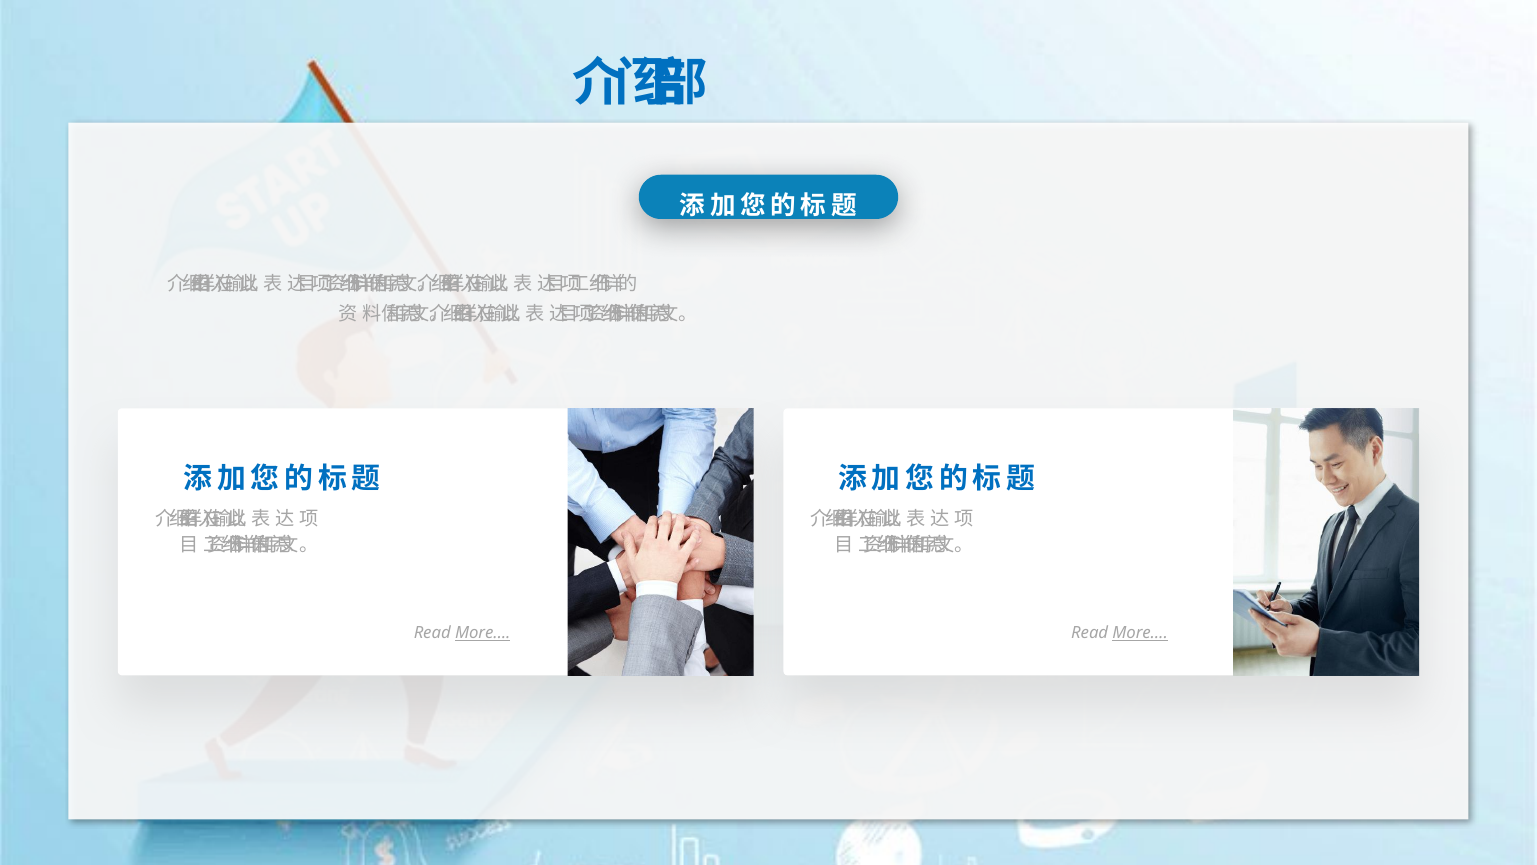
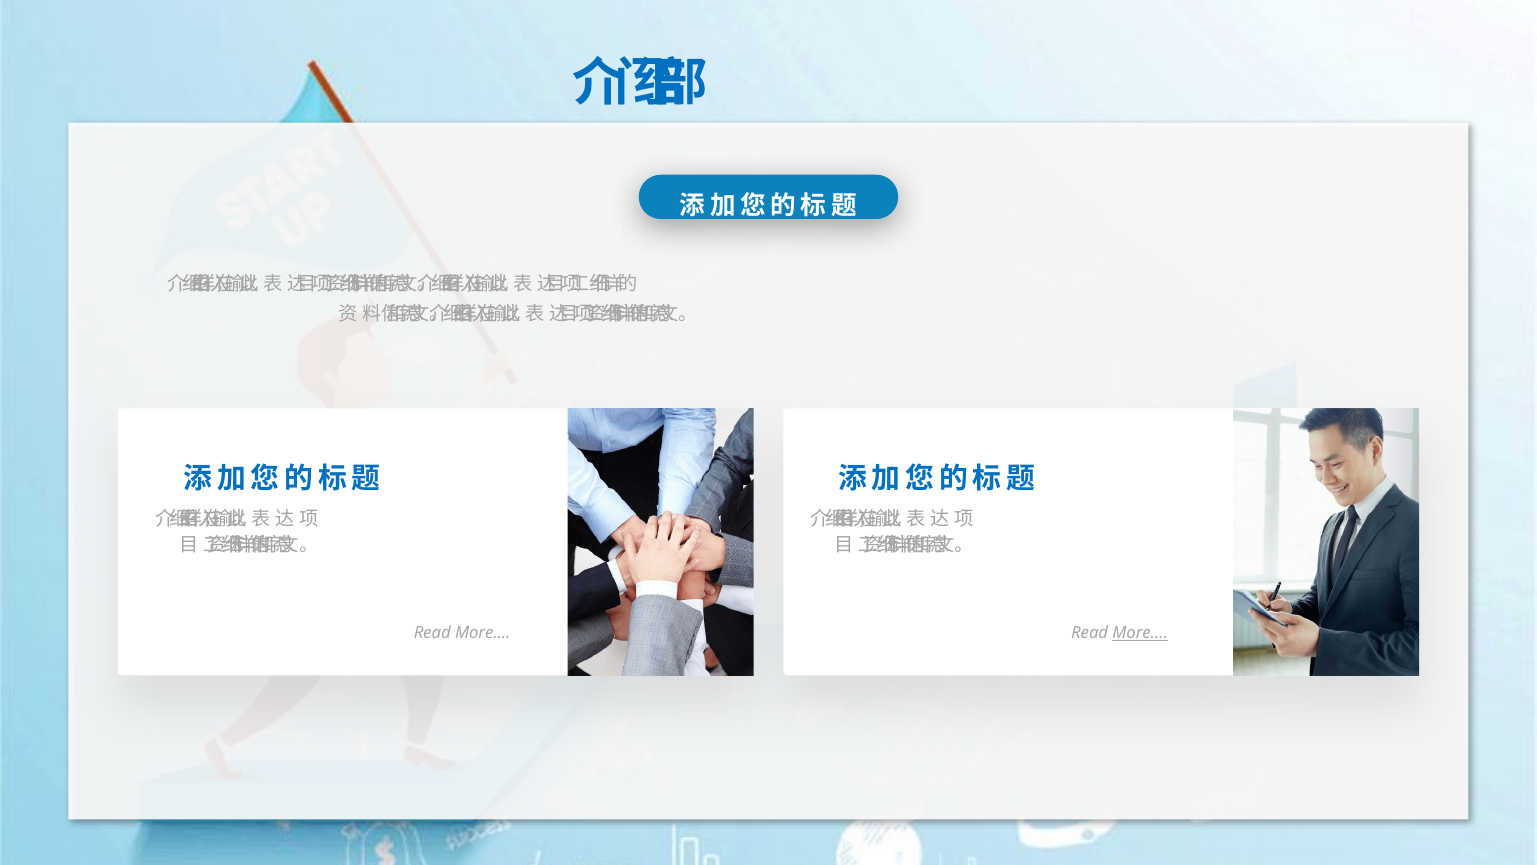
More… at (483, 633) underline: present -> none
